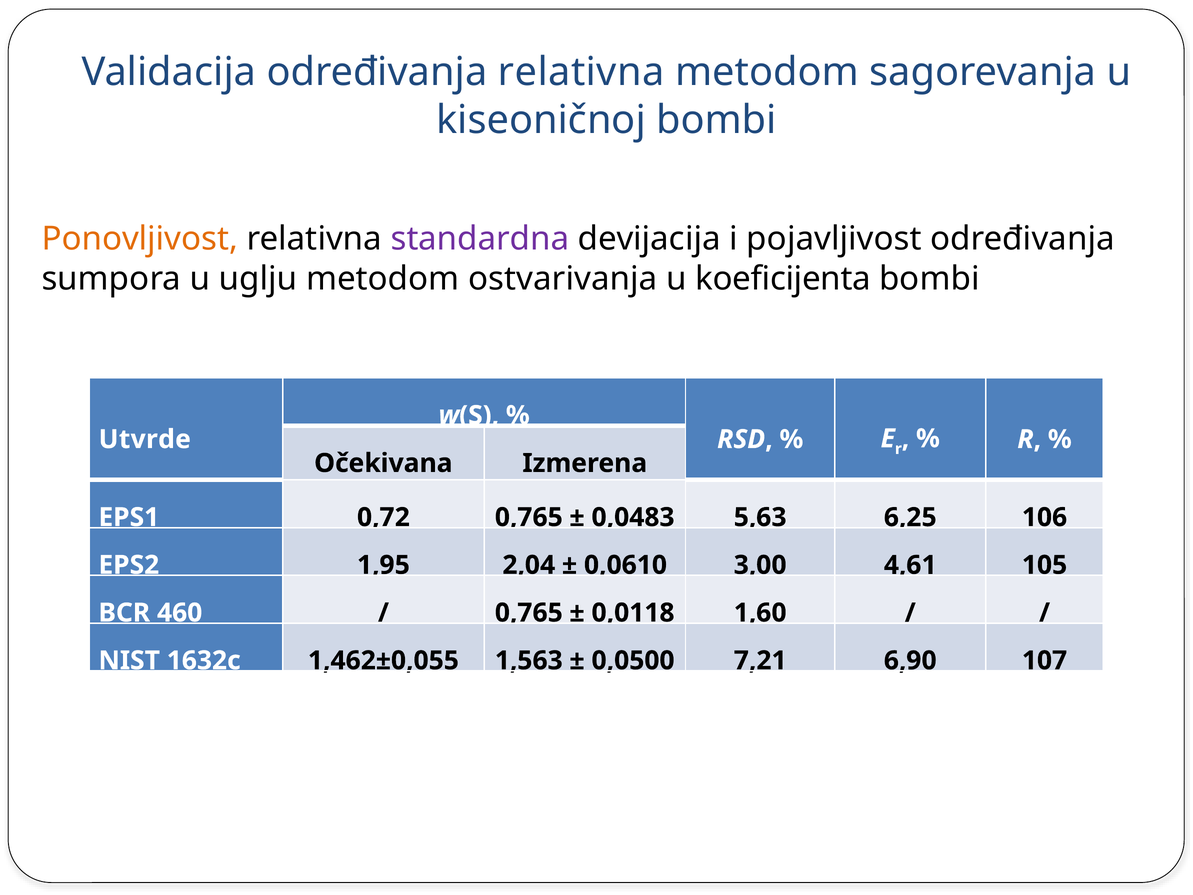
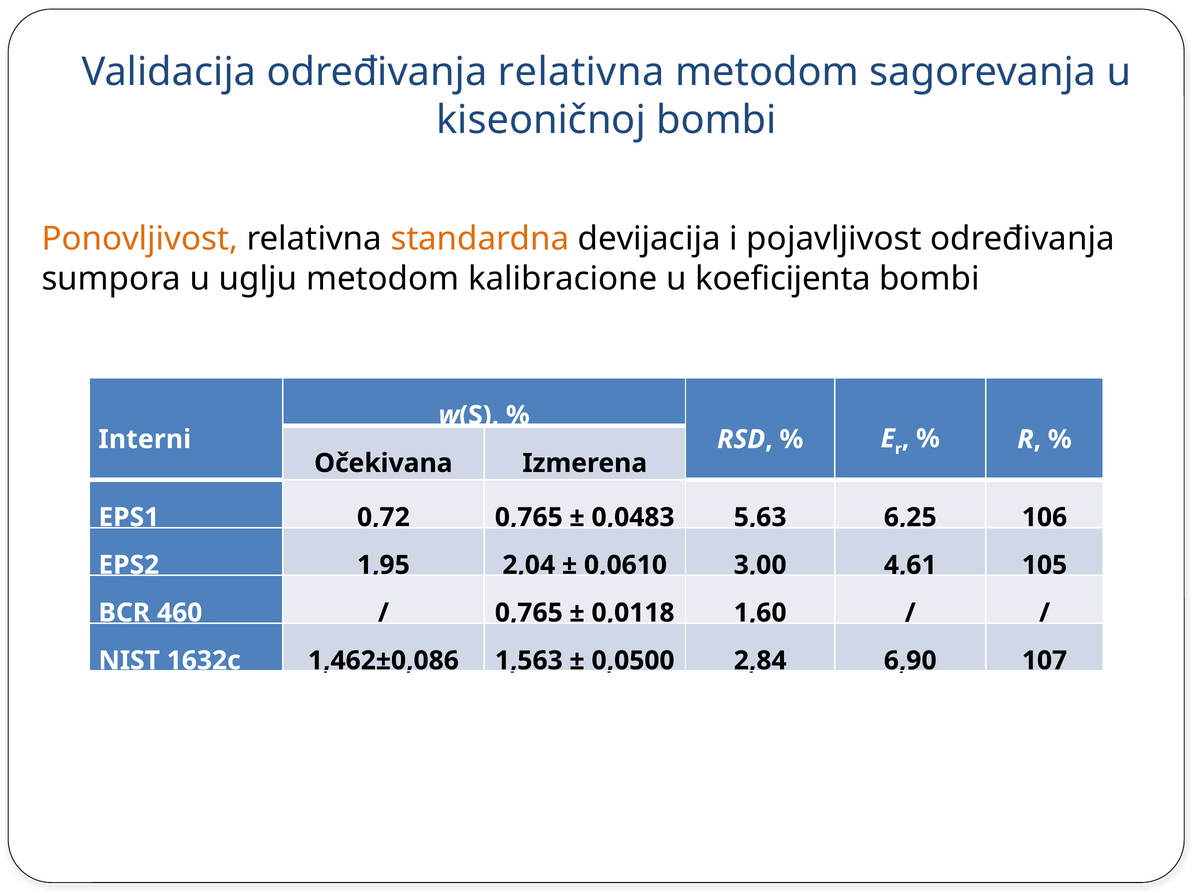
standardna colour: purple -> orange
ostvarivanja: ostvarivanja -> kalibracione
Utvrde: Utvrde -> Interni
1,462±0,055: 1,462±0,055 -> 1,462±0,086
7,21: 7,21 -> 2,84
